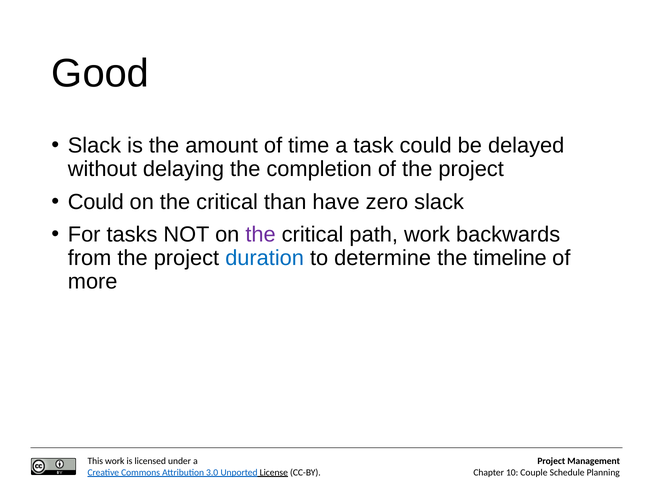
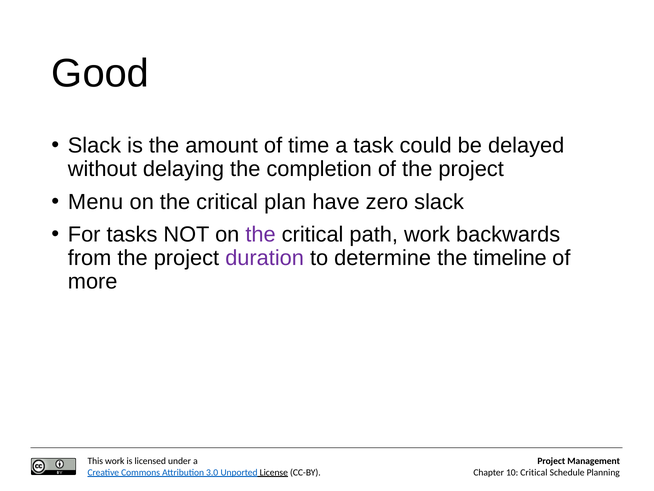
Could at (96, 202): Could -> Menu
than: than -> plan
duration colour: blue -> purple
Couple at (534, 472): Couple -> Critical
